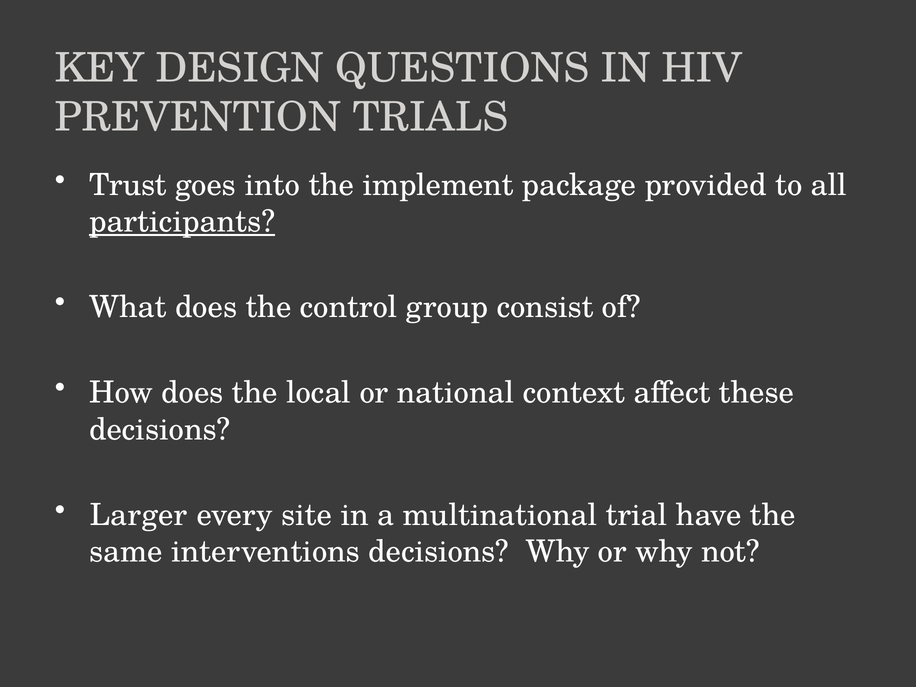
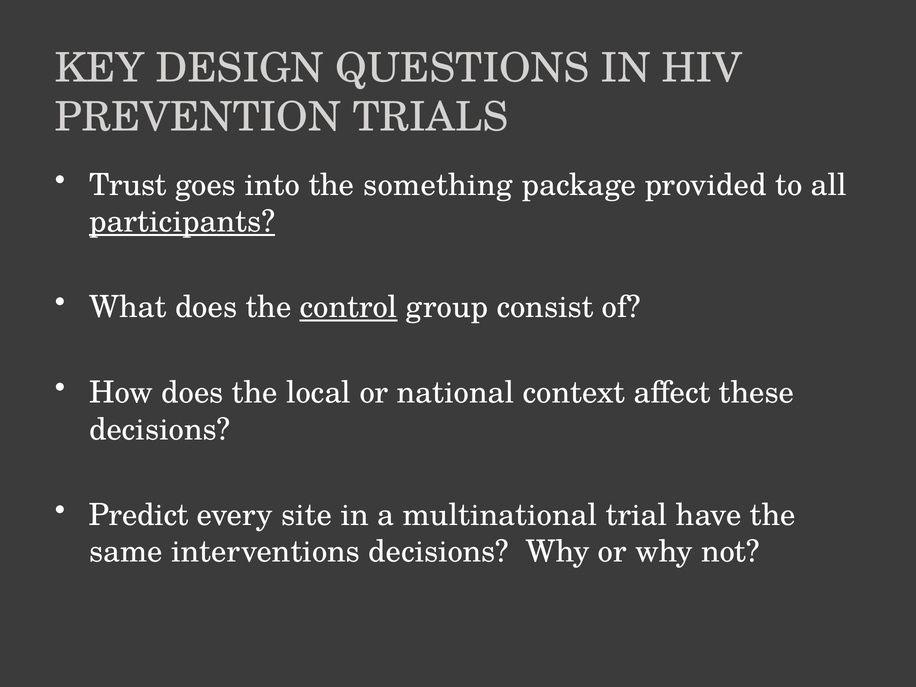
implement: implement -> something
control underline: none -> present
Larger: Larger -> Predict
